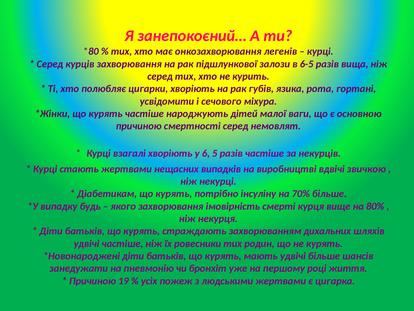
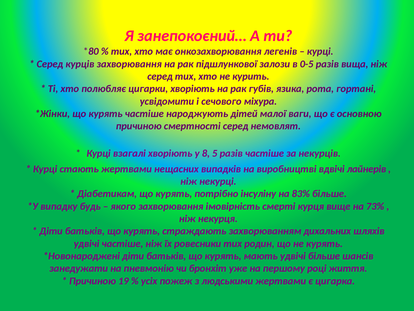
6-5: 6-5 -> 0-5
6: 6 -> 8
звичкою: звичкою -> лайнерів
70%: 70% -> 83%
80%: 80% -> 73%
